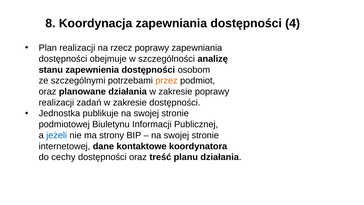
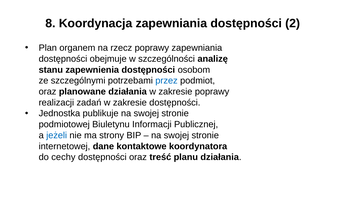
4: 4 -> 2
Plan realizacji: realizacji -> organem
przez colour: orange -> blue
